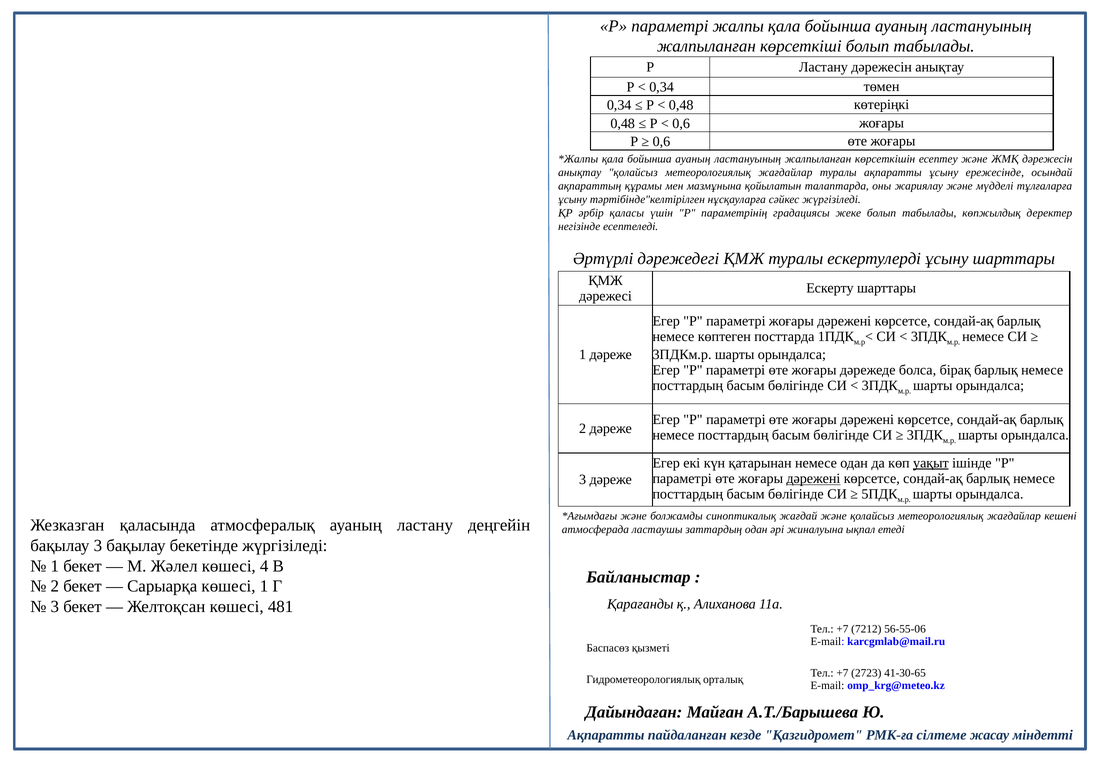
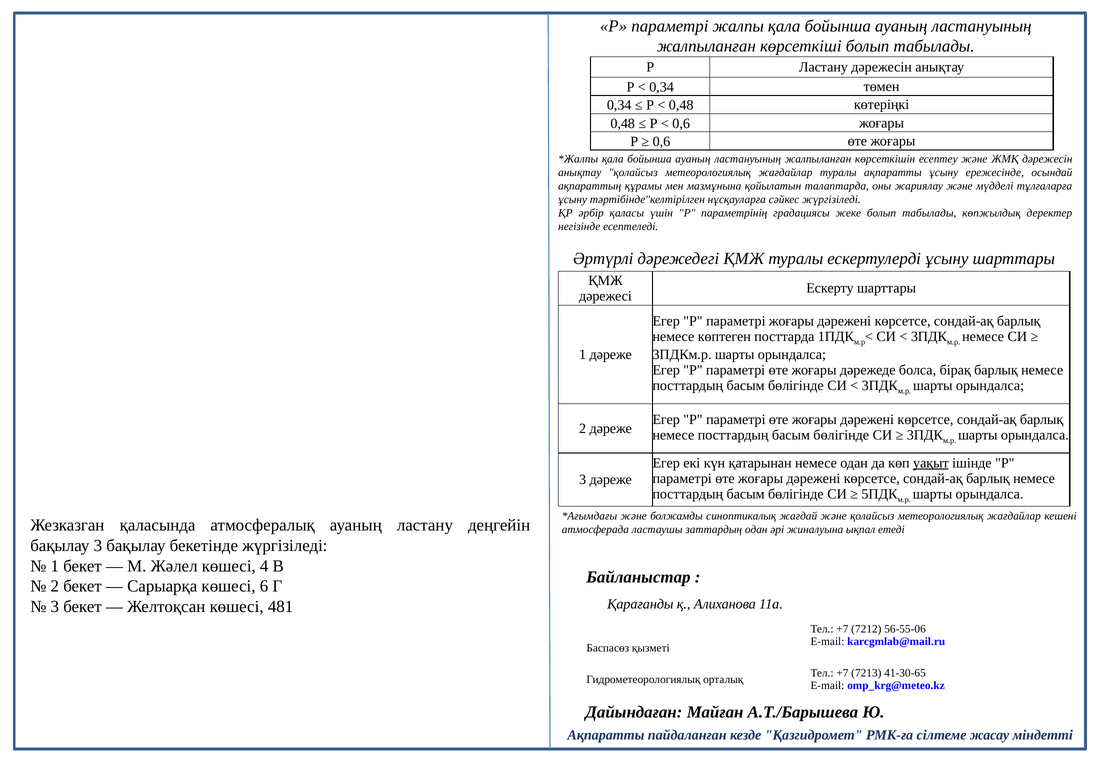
дәрежені at (813, 478) underline: present -> none
көшесі 1: 1 -> 6
2723: 2723 -> 7213
